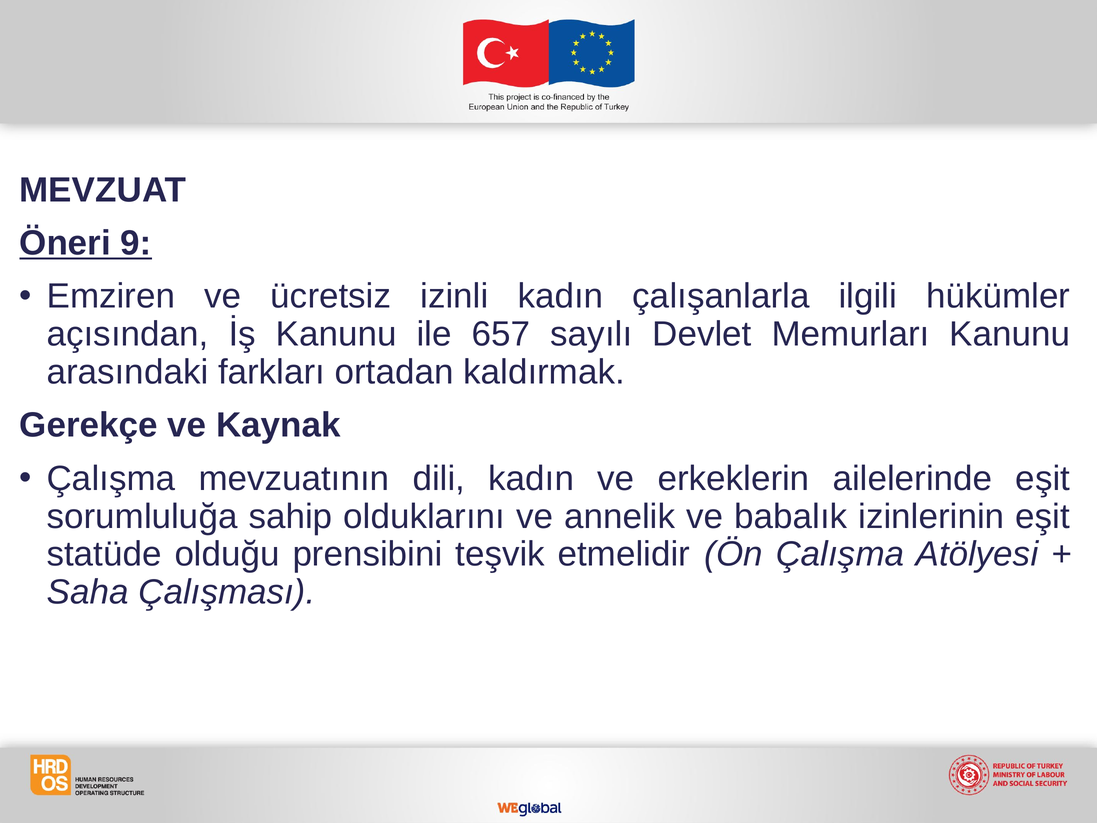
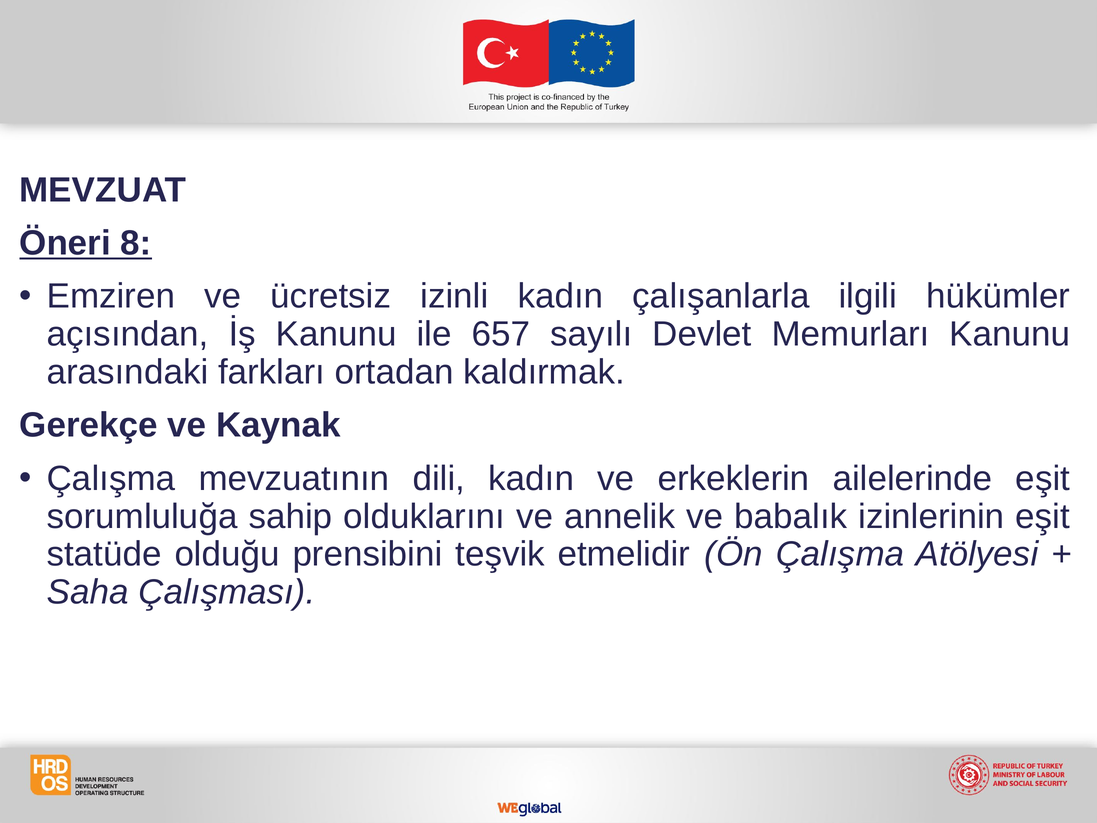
9: 9 -> 8
